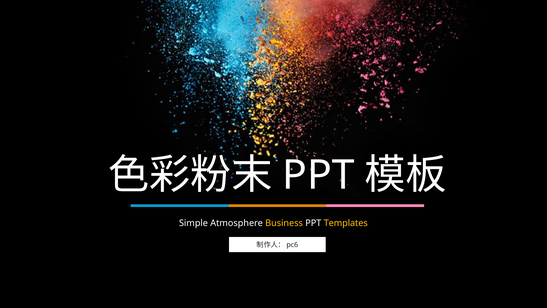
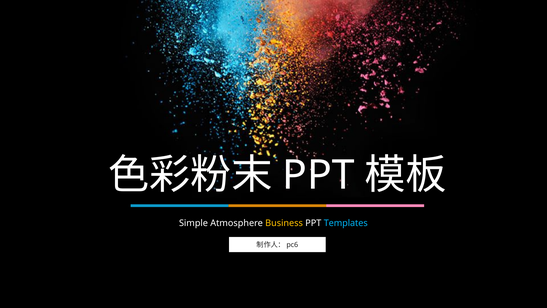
Templates colour: yellow -> light blue
